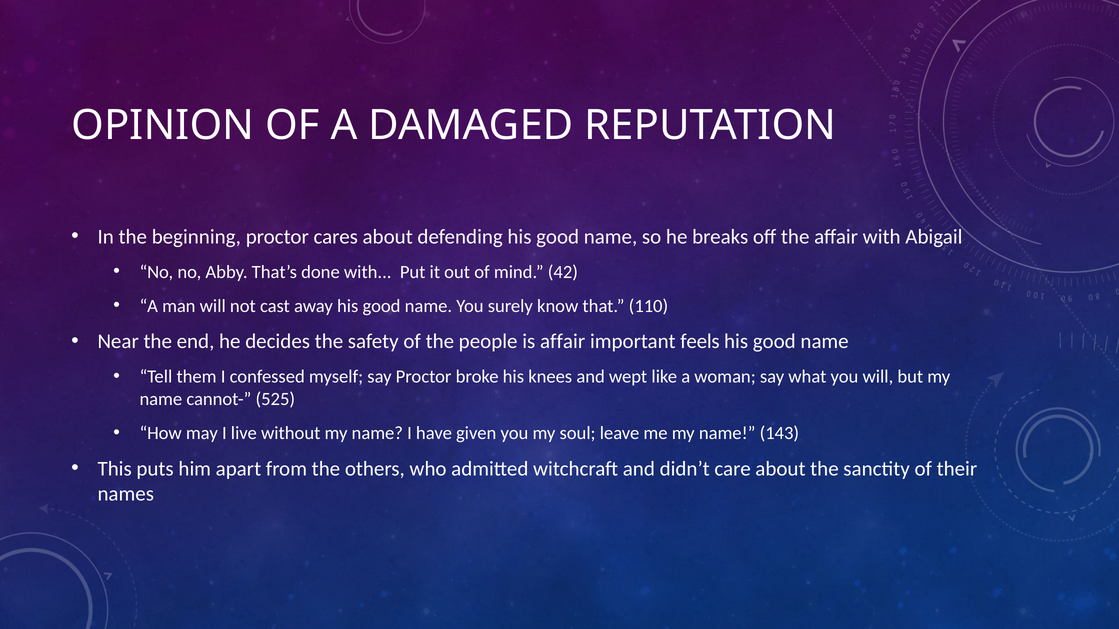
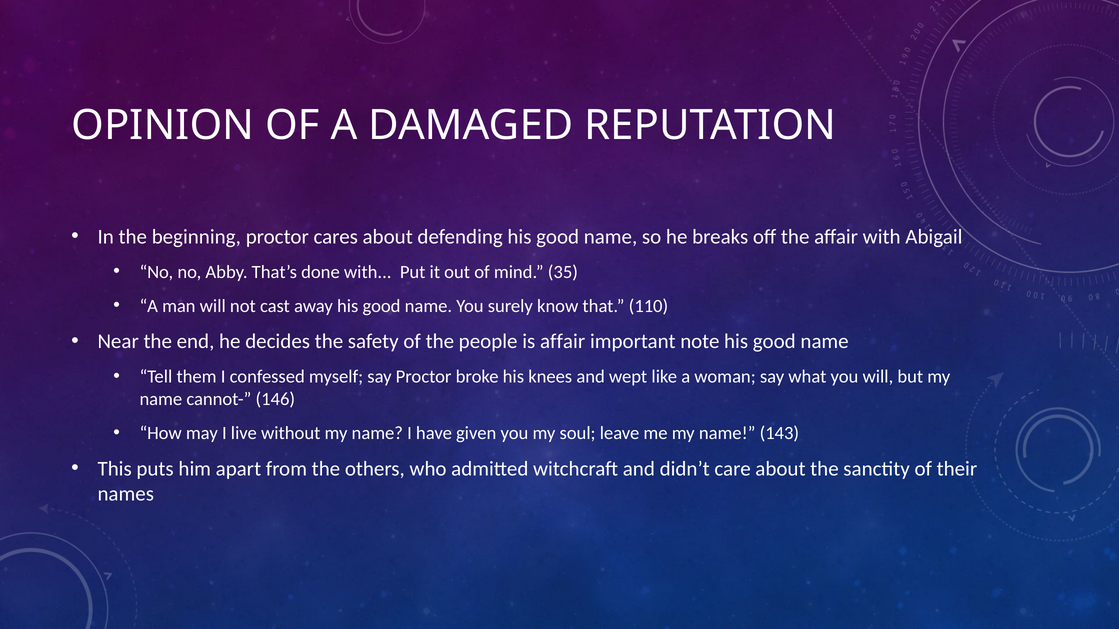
42: 42 -> 35
feels: feels -> note
525: 525 -> 146
